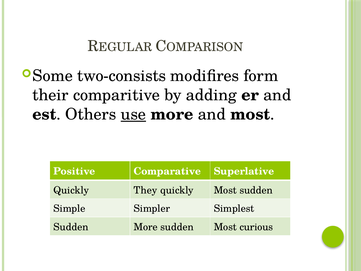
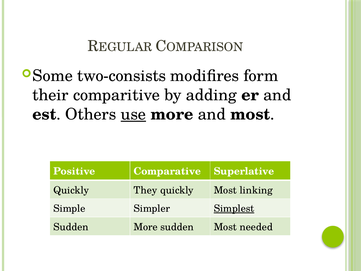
Most sudden: sudden -> linking
Simplest underline: none -> present
curious: curious -> needed
